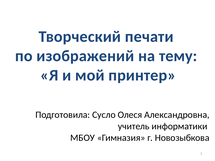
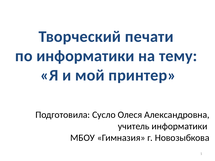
по изображений: изображений -> информатики
